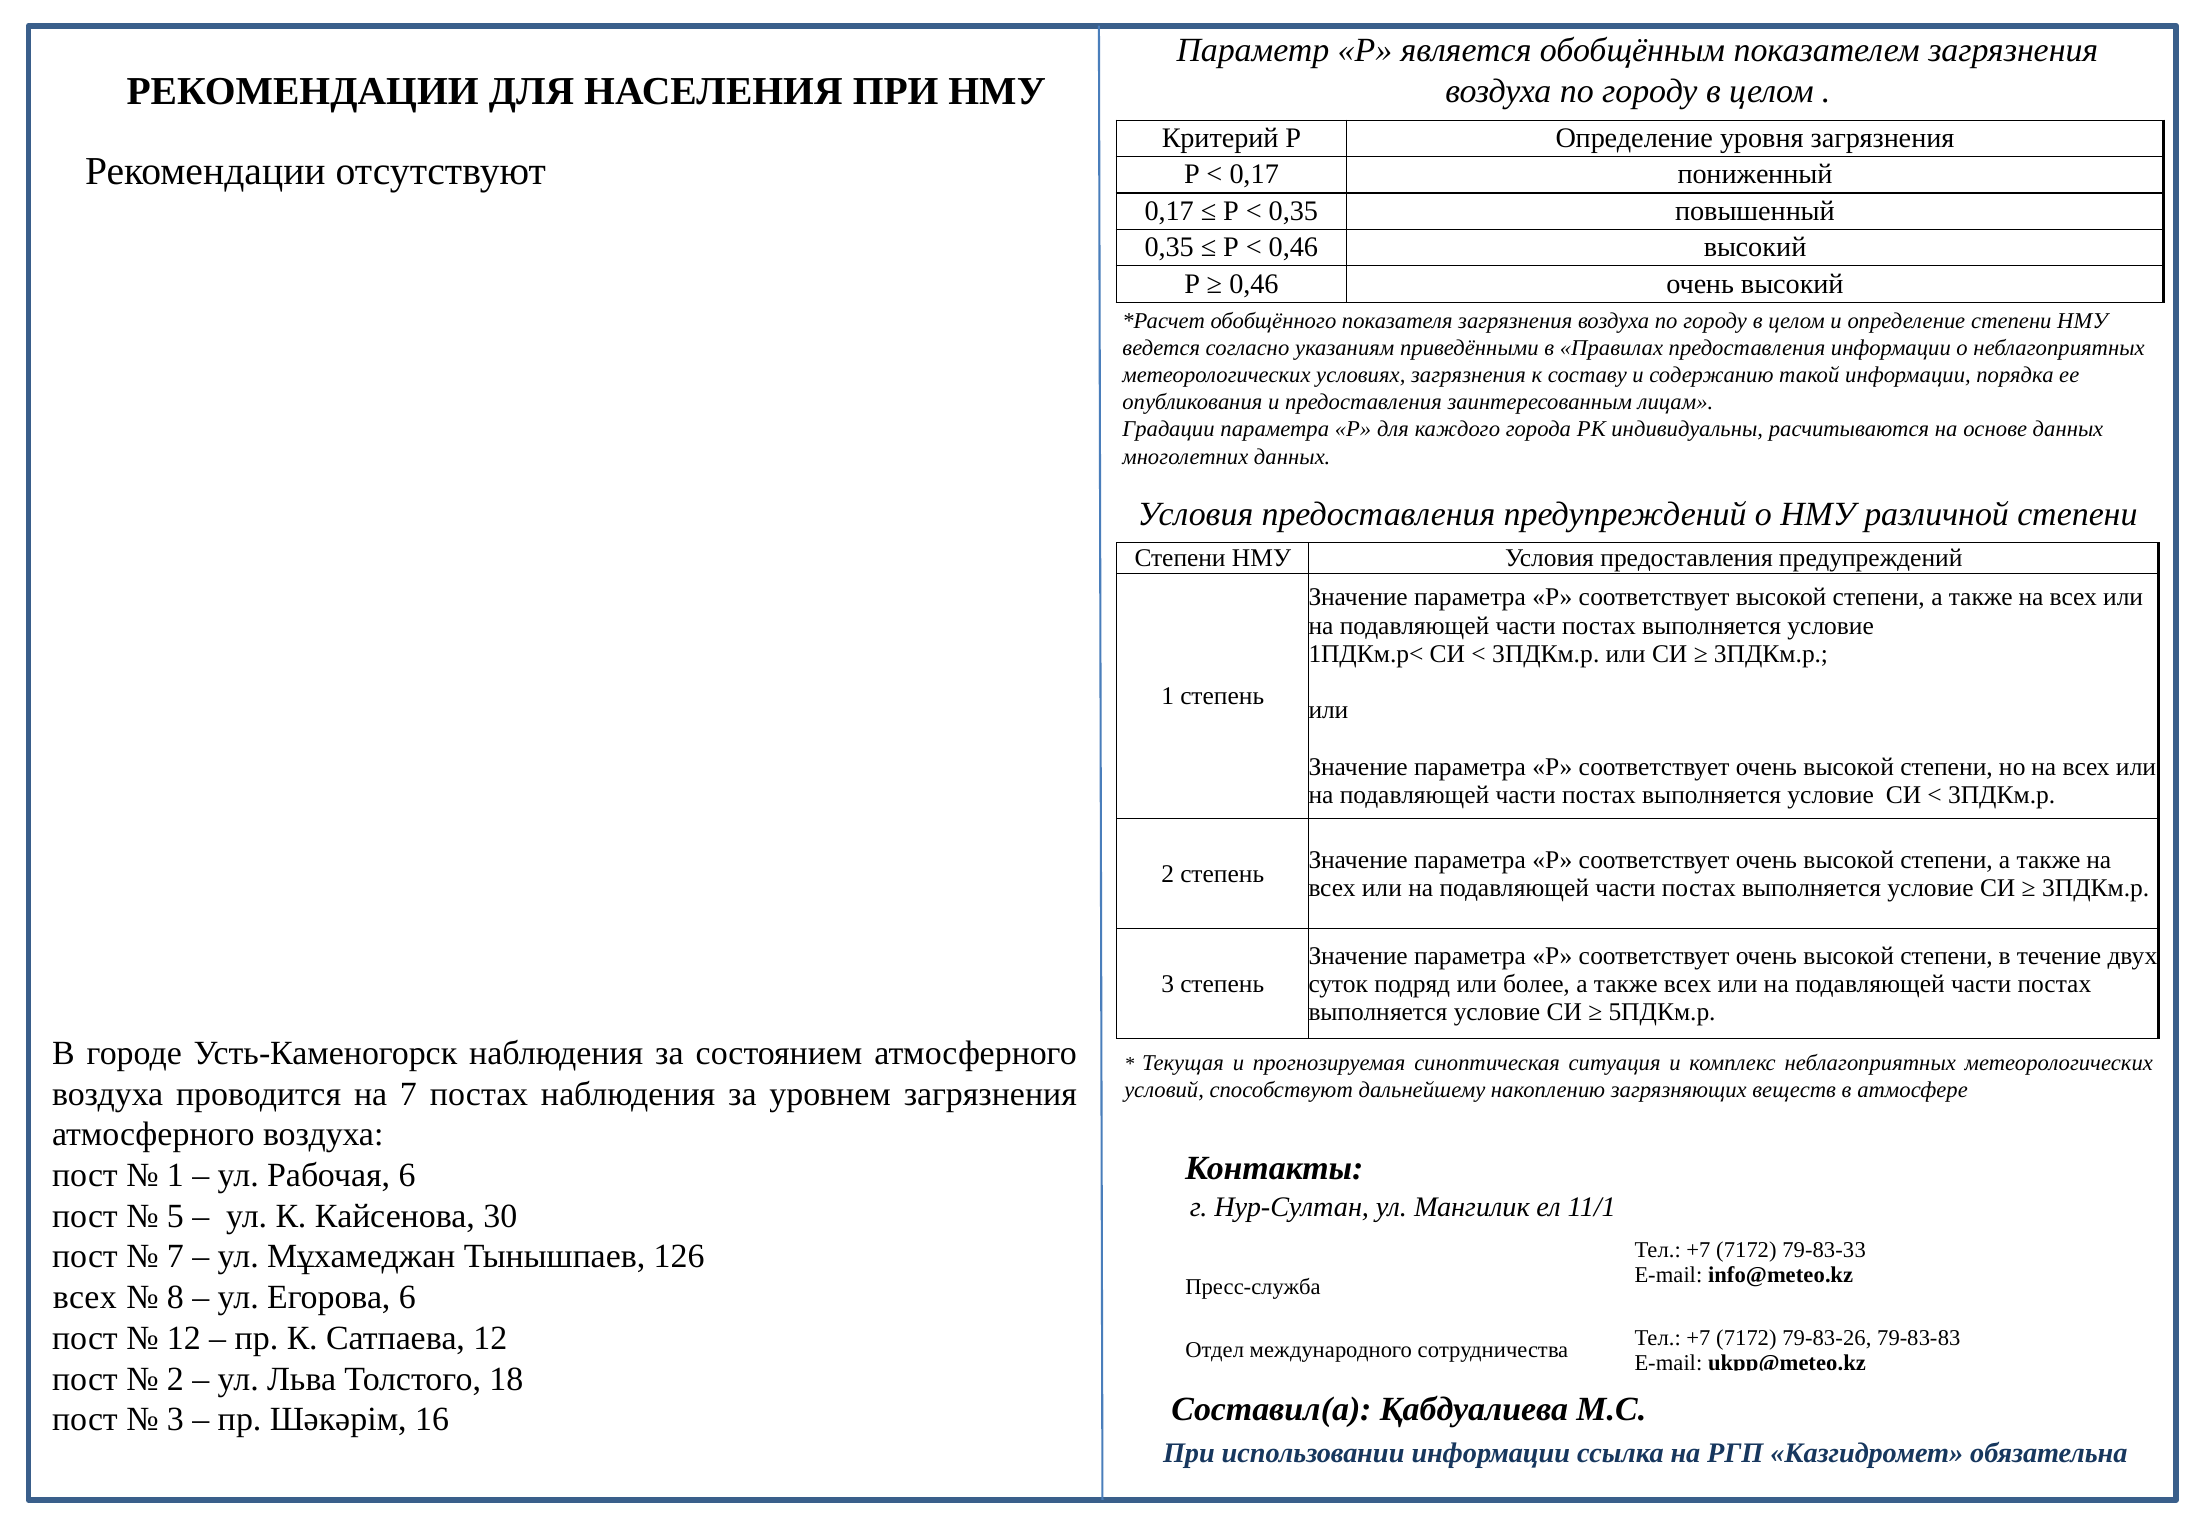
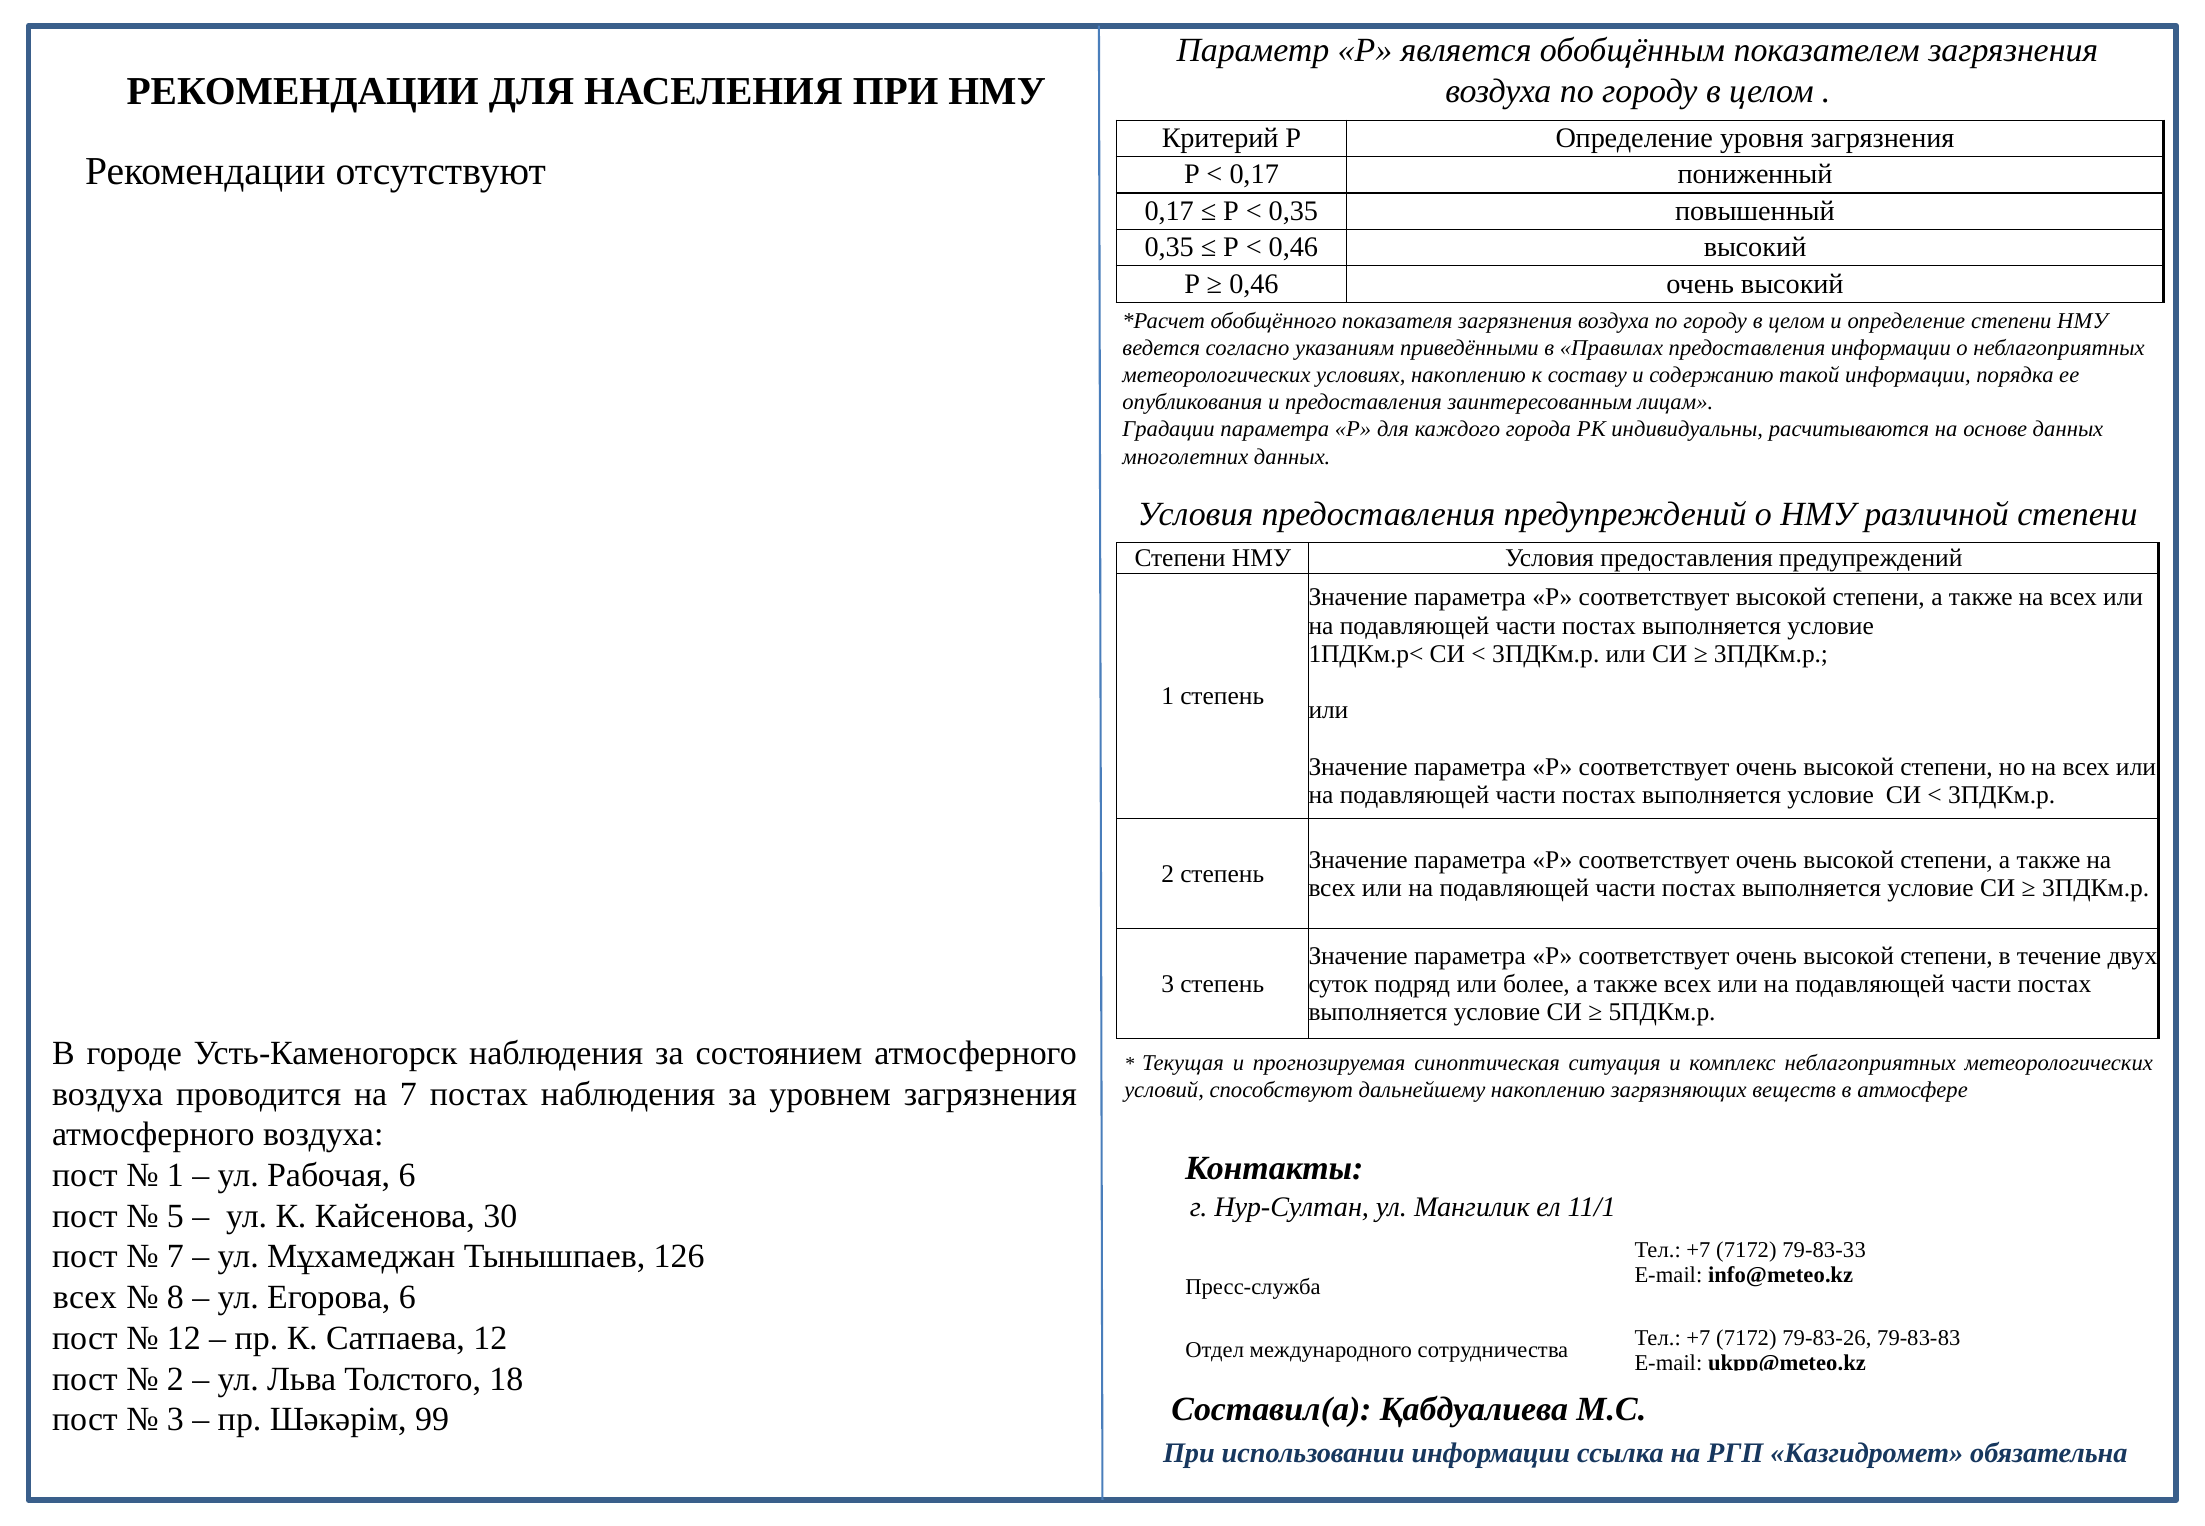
условиях загрязнения: загрязнения -> накоплению
16: 16 -> 99
